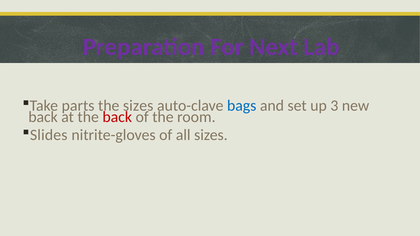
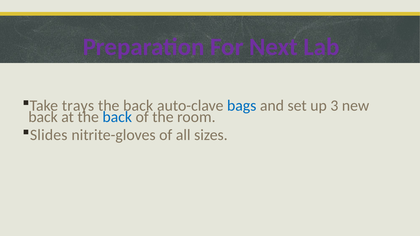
parts: parts -> trays
sizes at (138, 106): sizes -> back
back at (117, 117) colour: red -> blue
